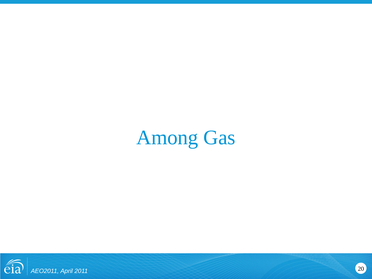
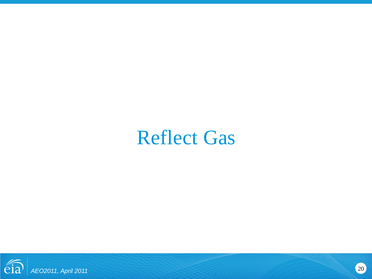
Among: Among -> Reflect
